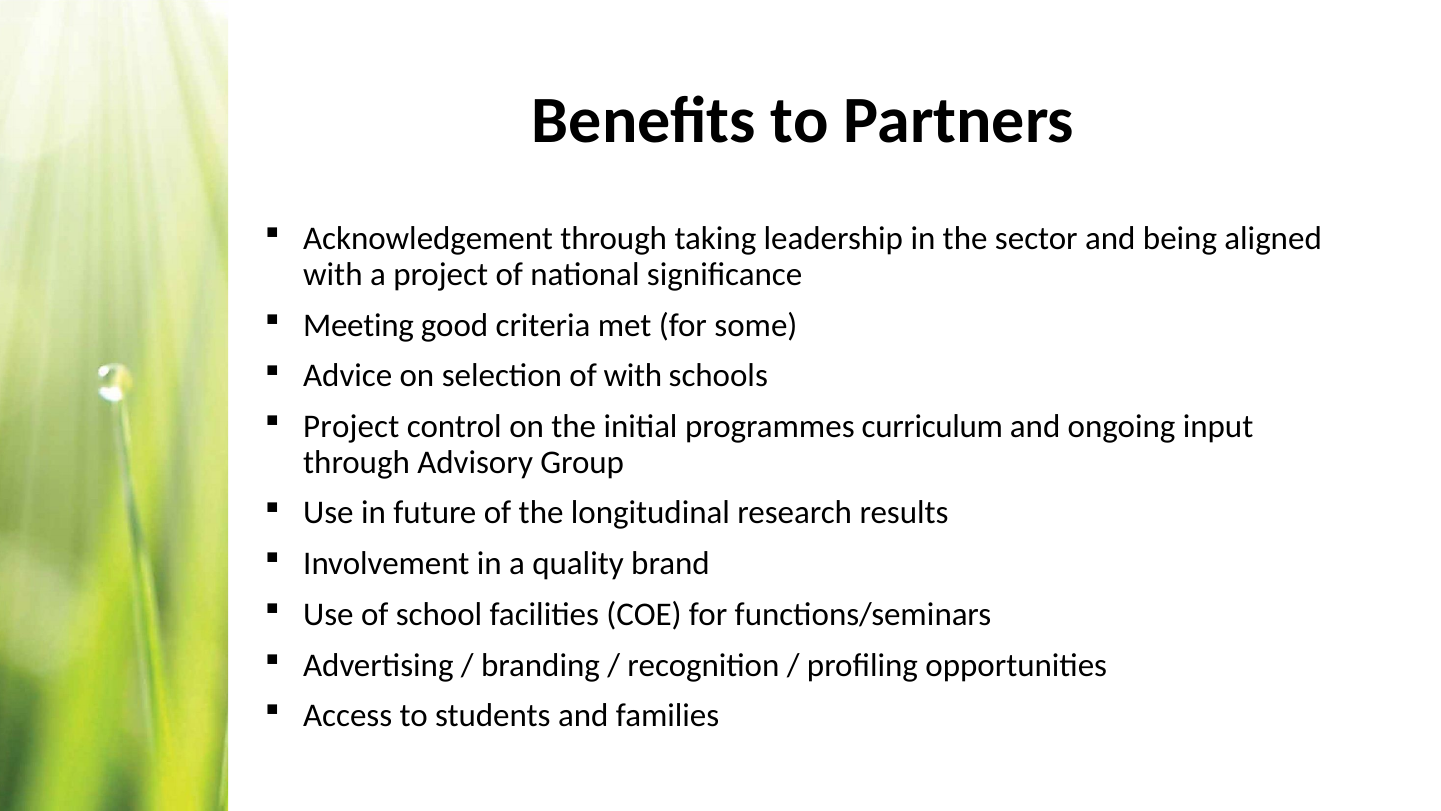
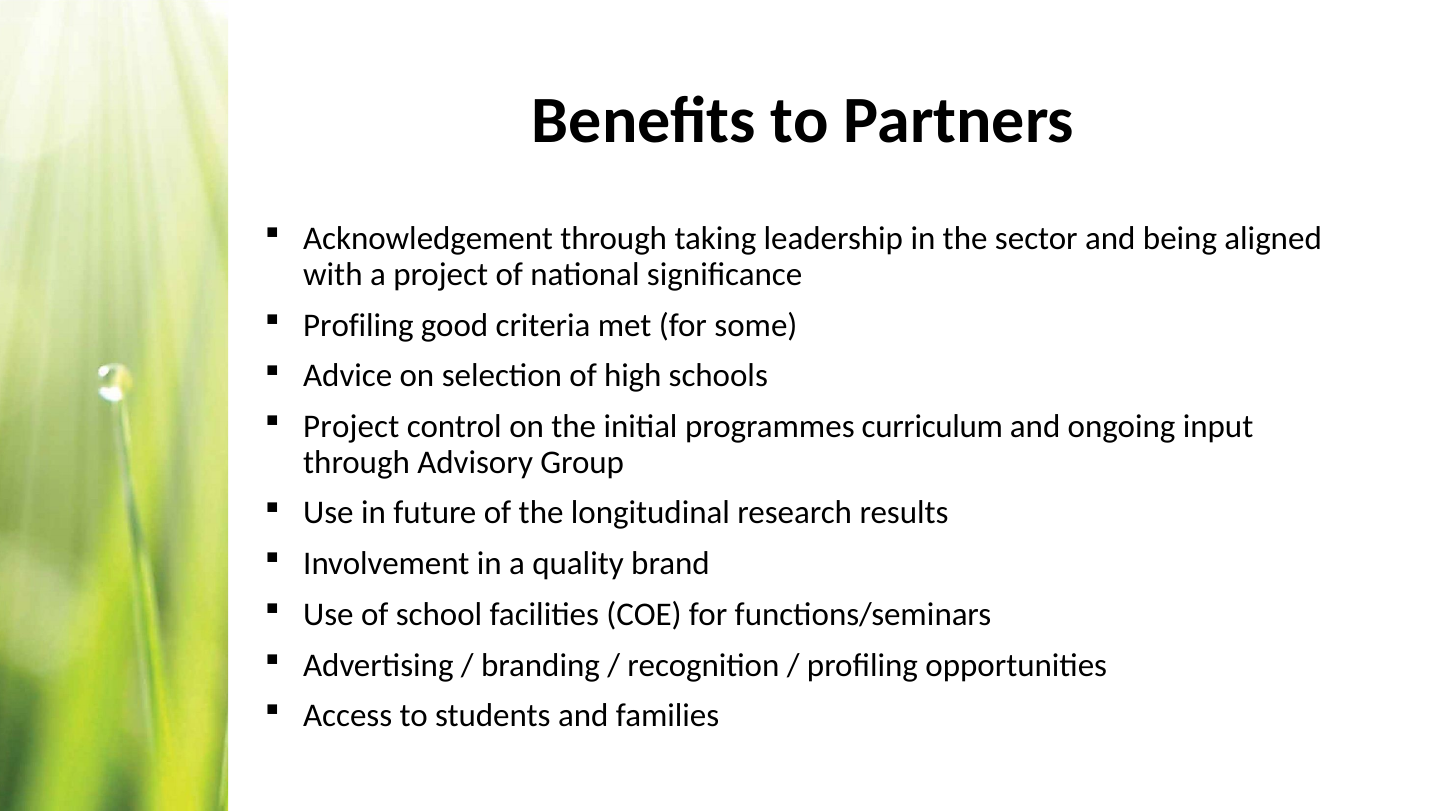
Meeting at (359, 325): Meeting -> Profiling
of with: with -> high
